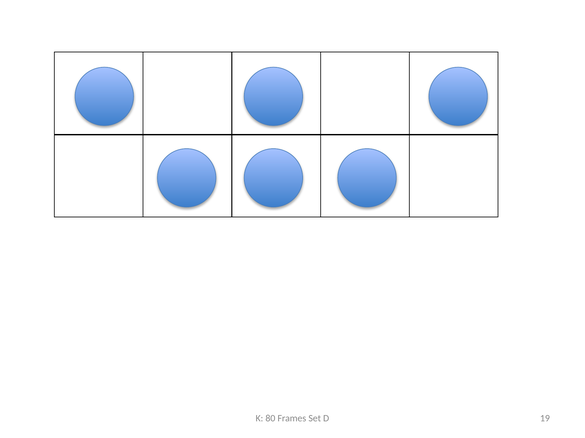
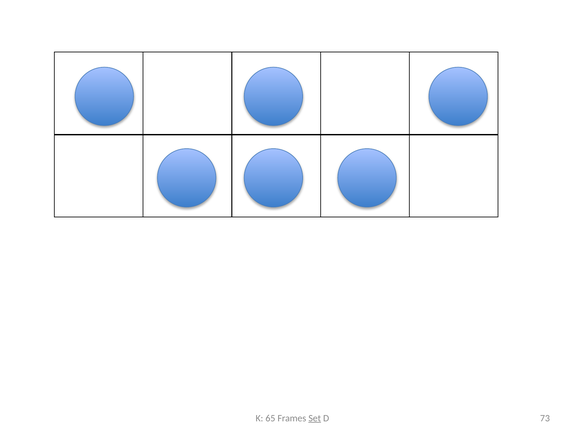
80: 80 -> 65
Set underline: none -> present
19: 19 -> 73
